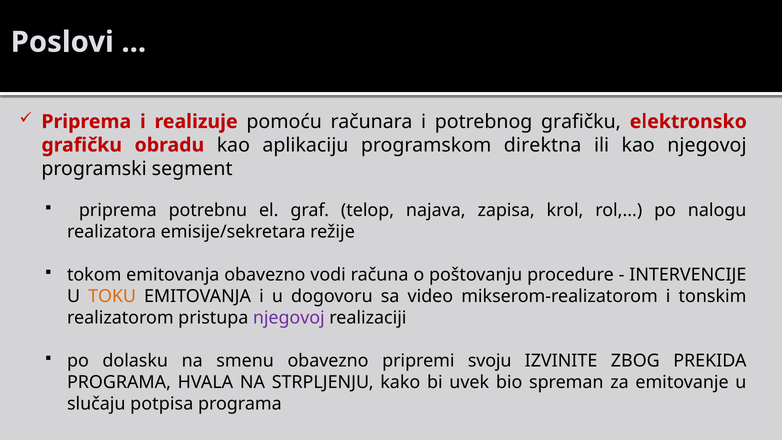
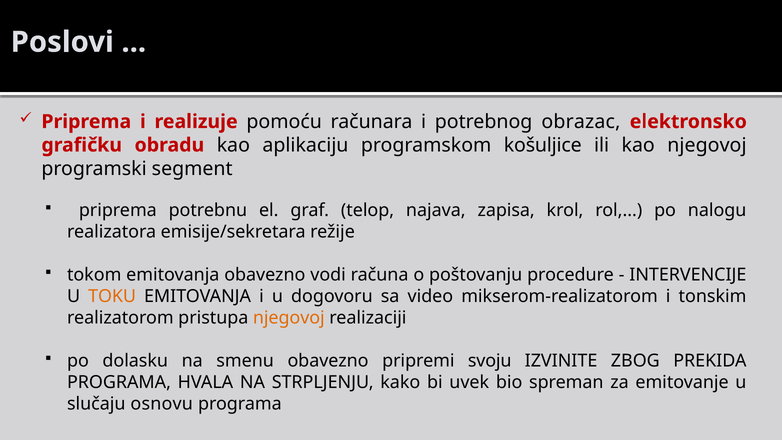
potrebnog grafičku: grafičku -> obrazac
direktna: direktna -> košuljice
njegovoj at (289, 318) colour: purple -> orange
potpisa: potpisa -> osnovu
